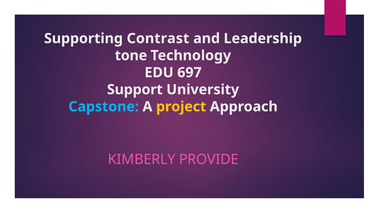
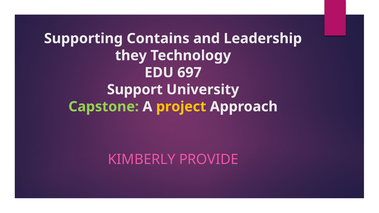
Contrast: Contrast -> Contains
tone: tone -> they
Capstone colour: light blue -> light green
